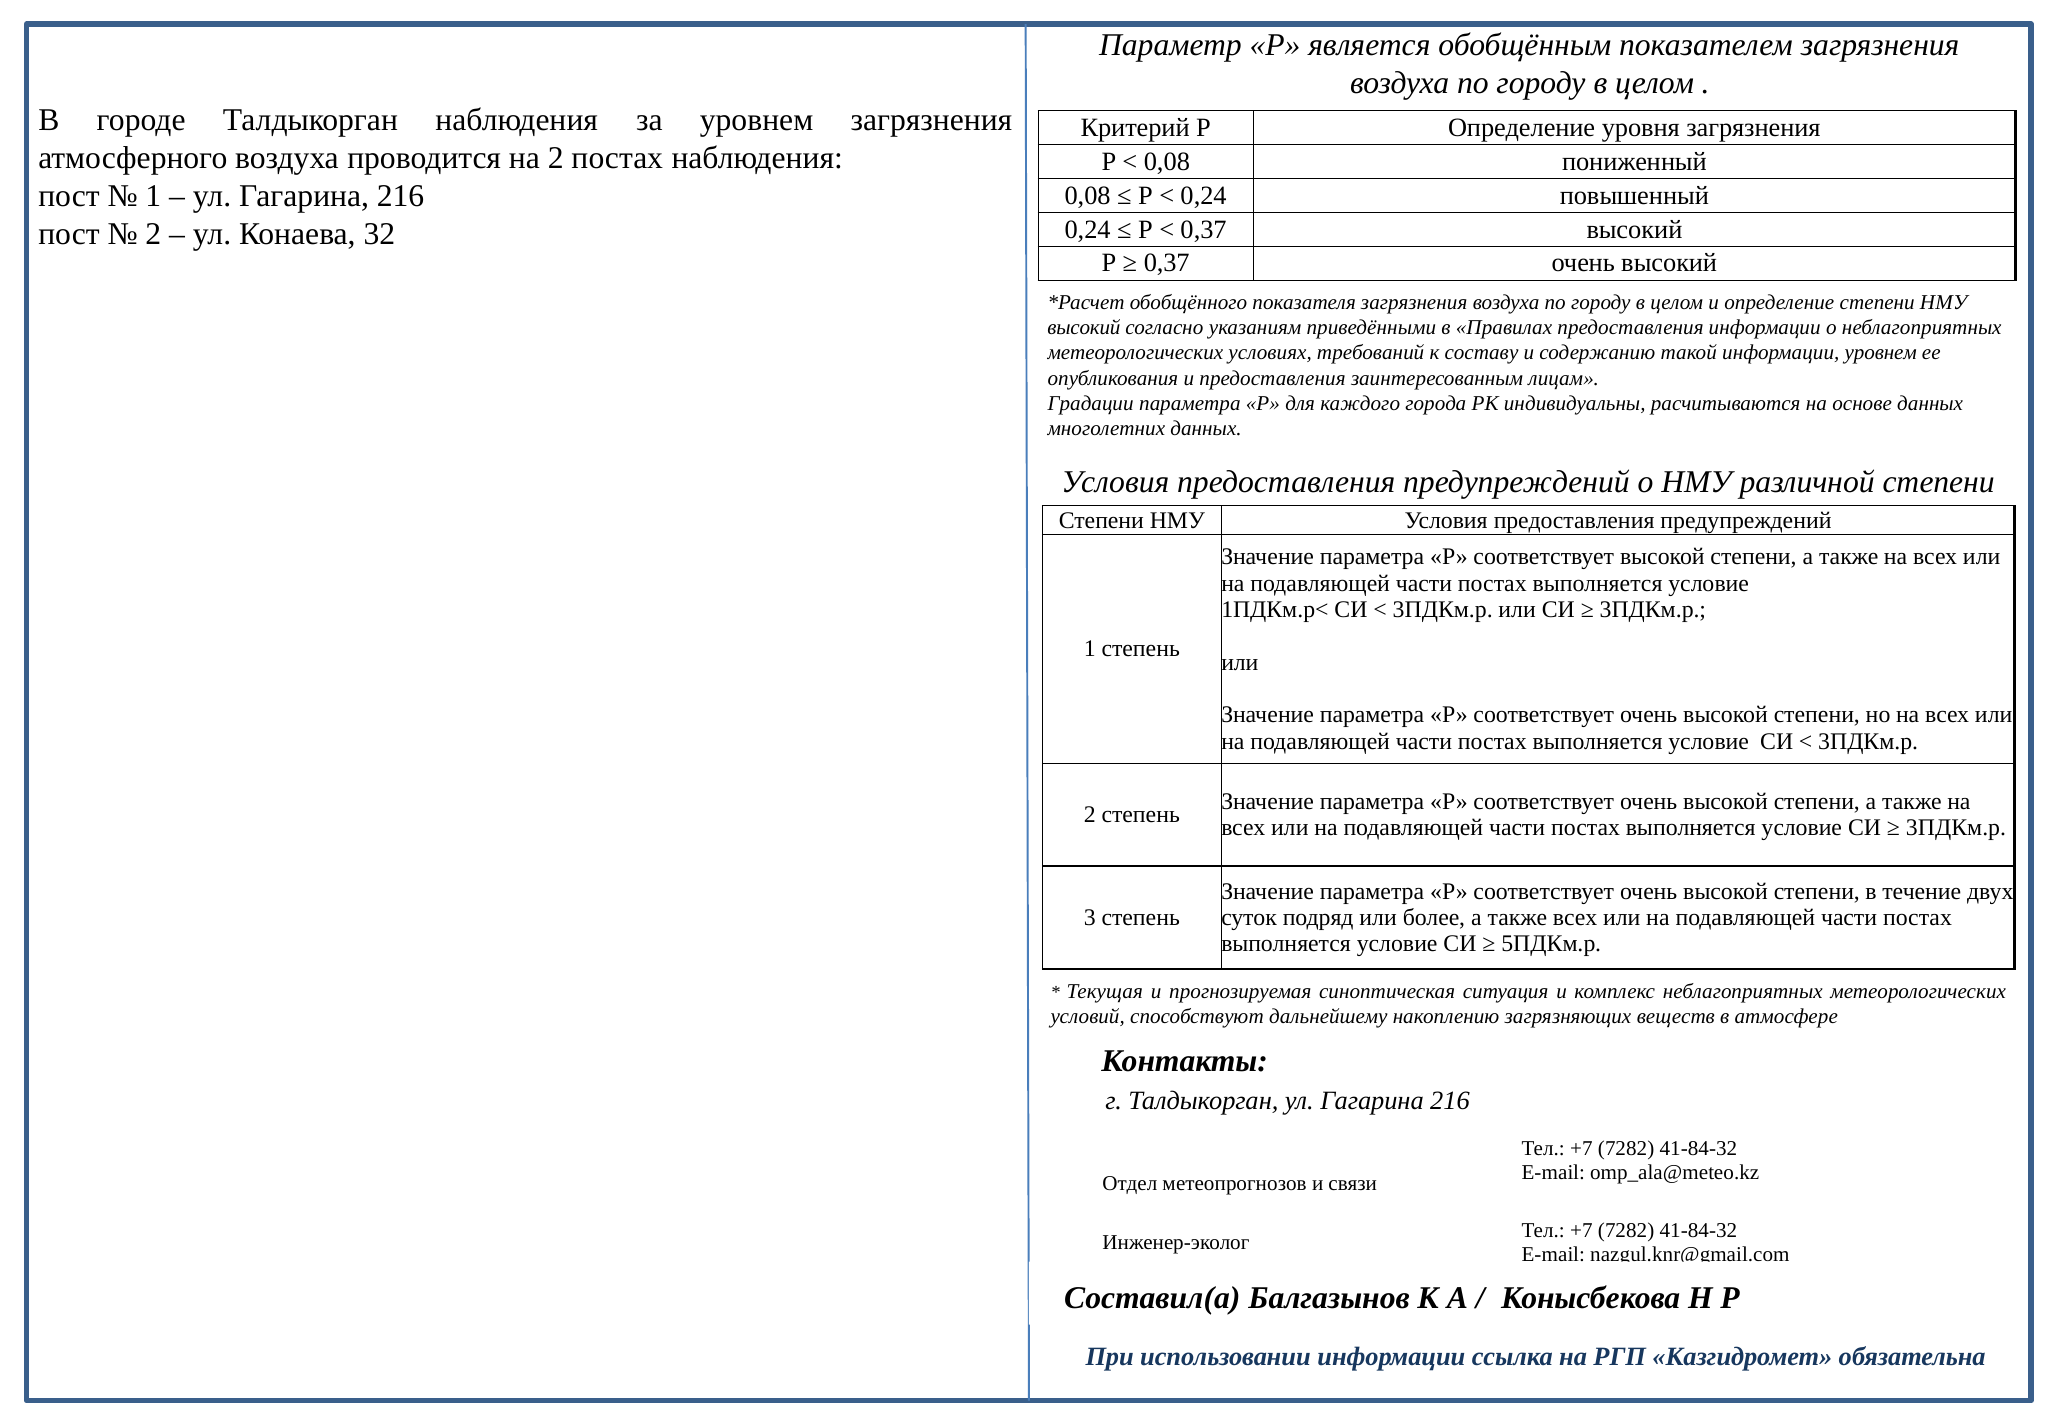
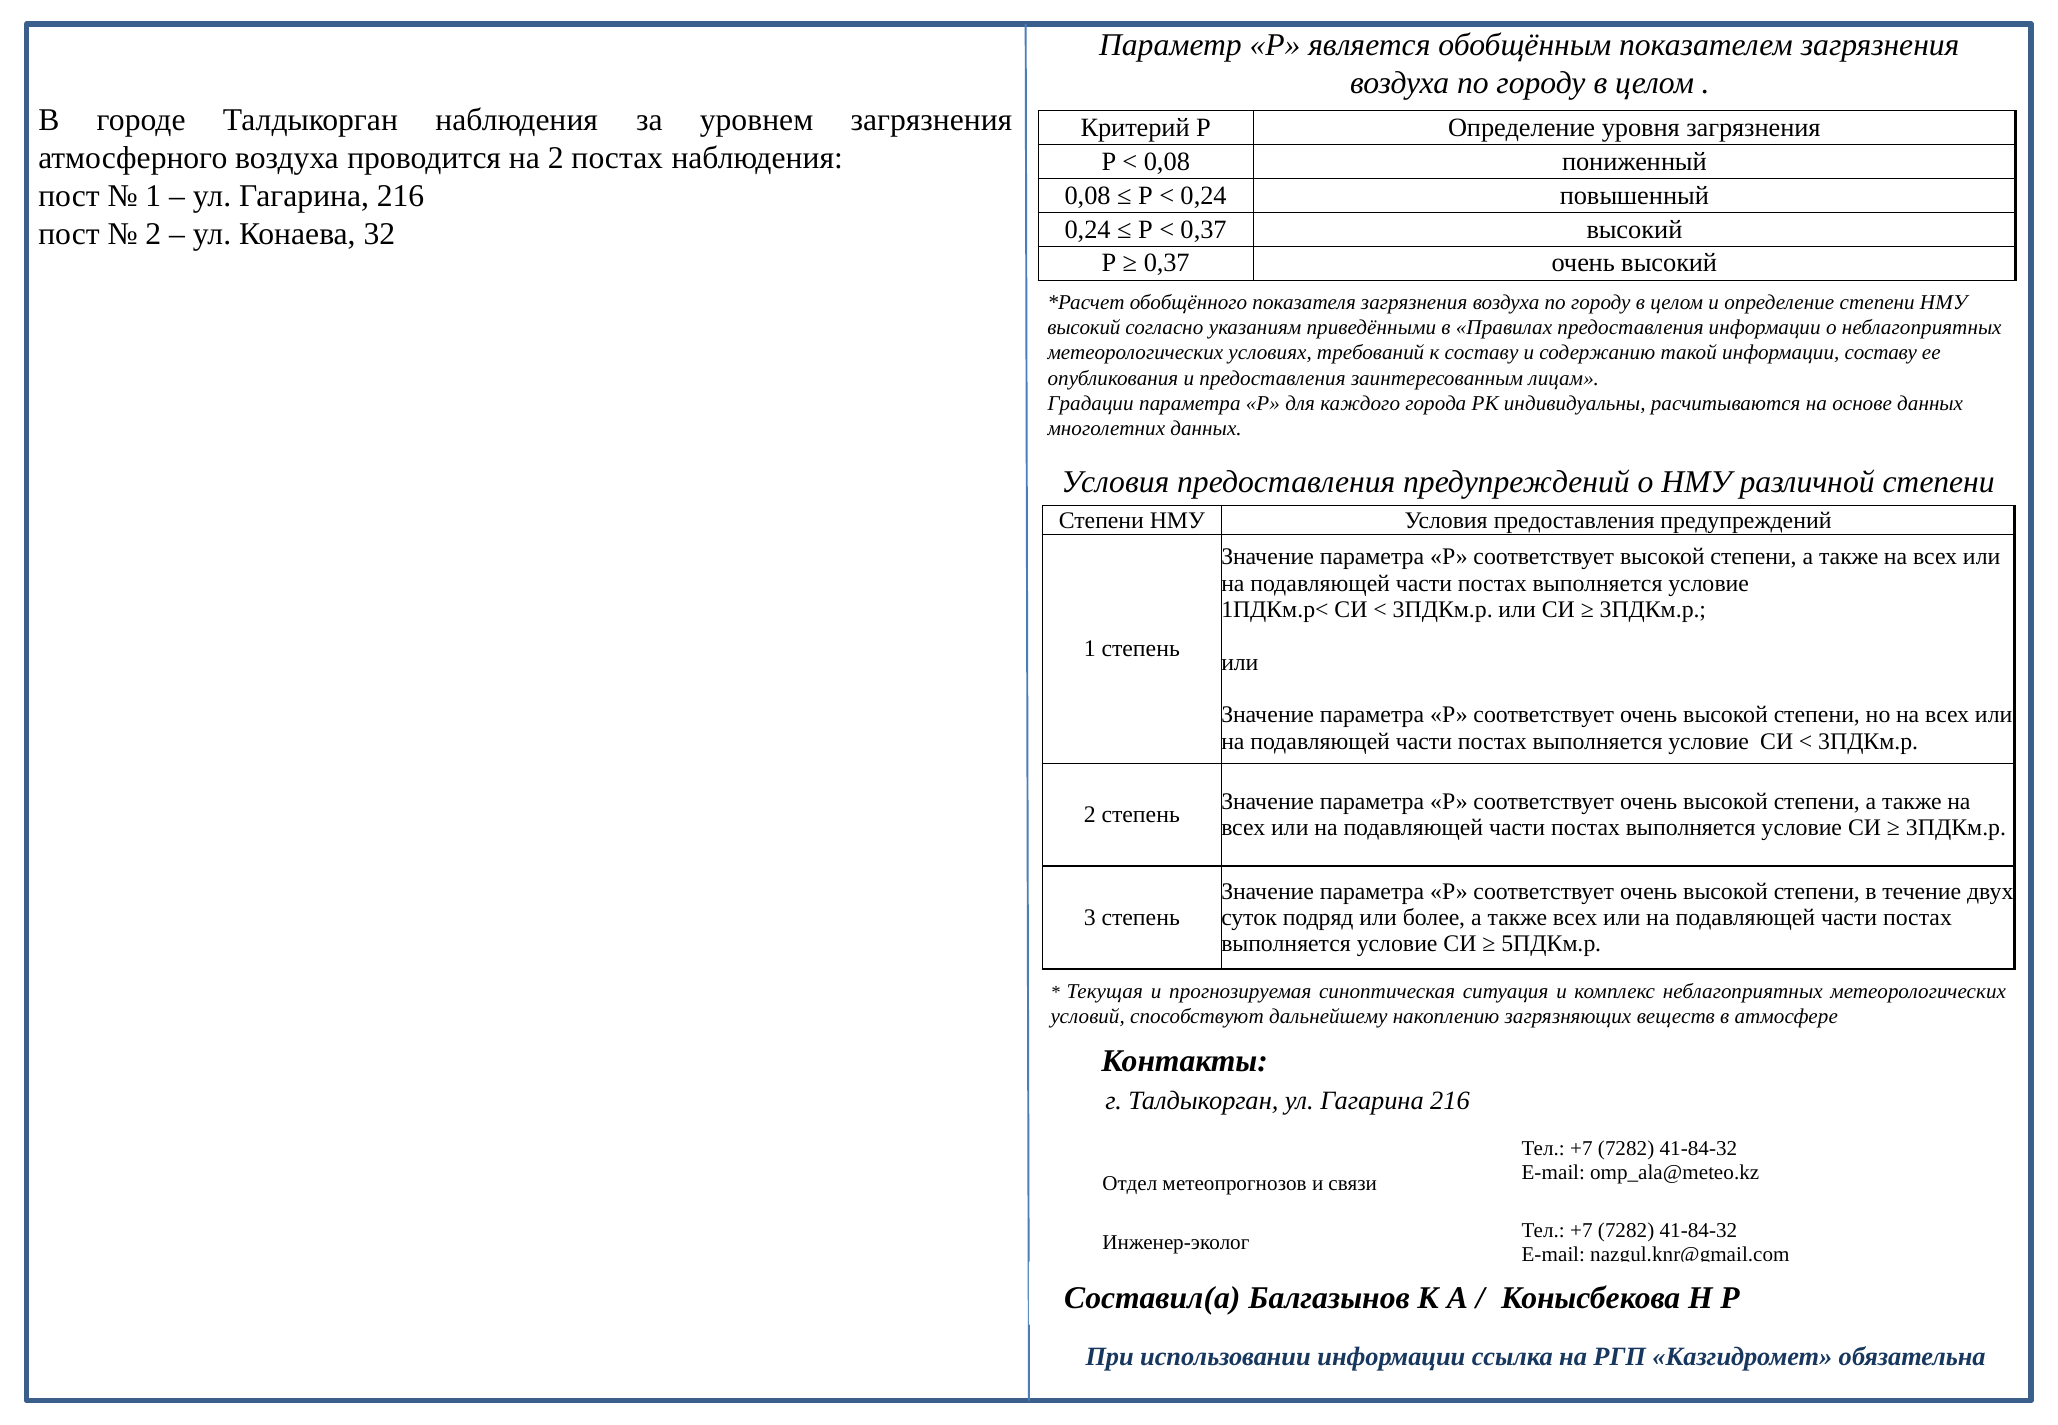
информации уровнем: уровнем -> составу
